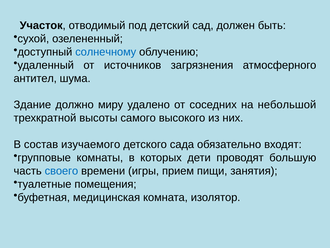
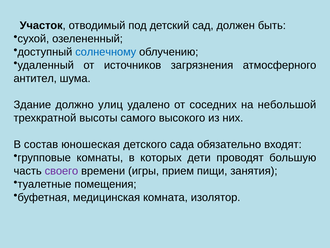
миру: миру -> улиц
изучаемого: изучаемого -> юношеская
своего colour: blue -> purple
